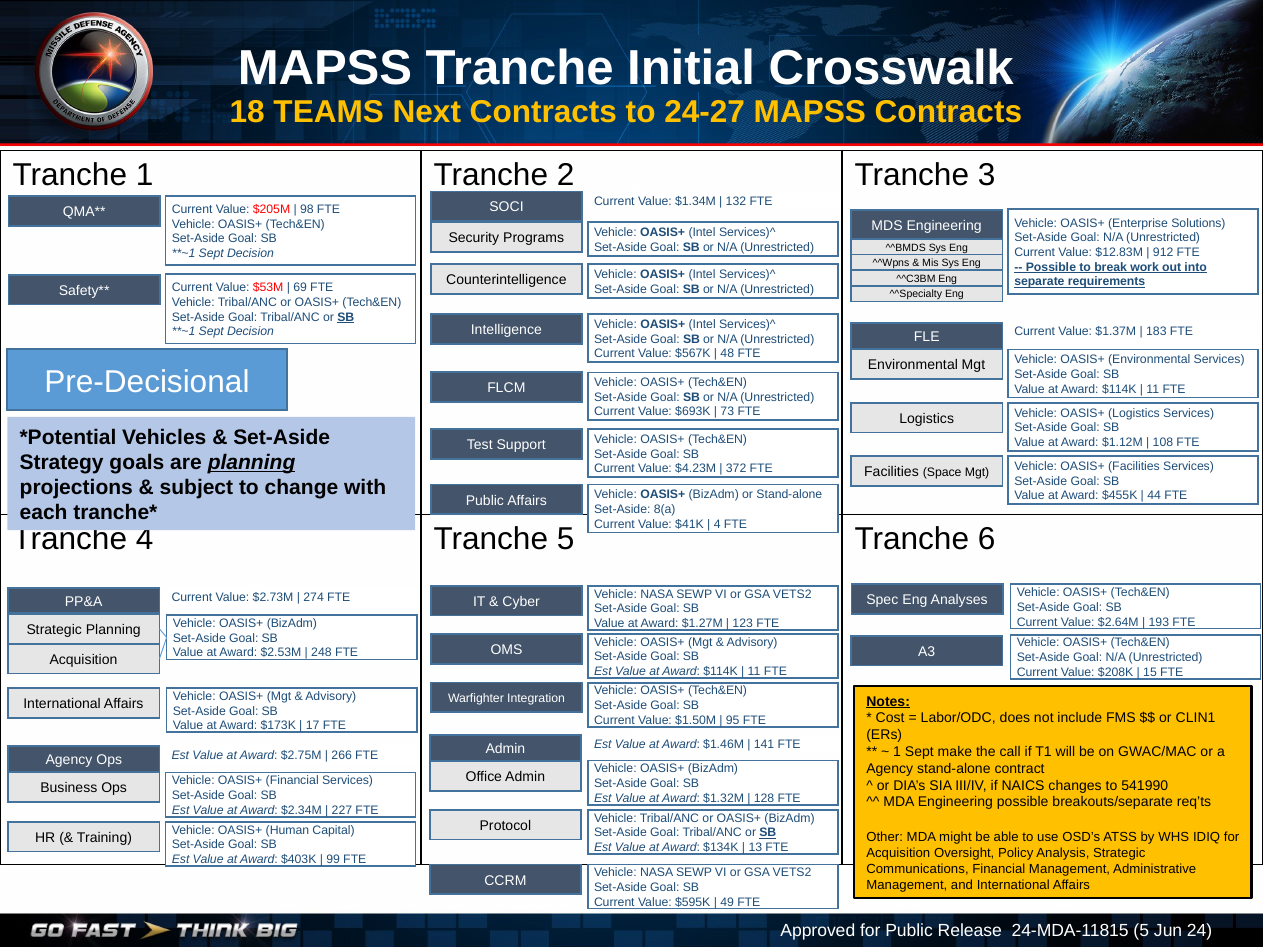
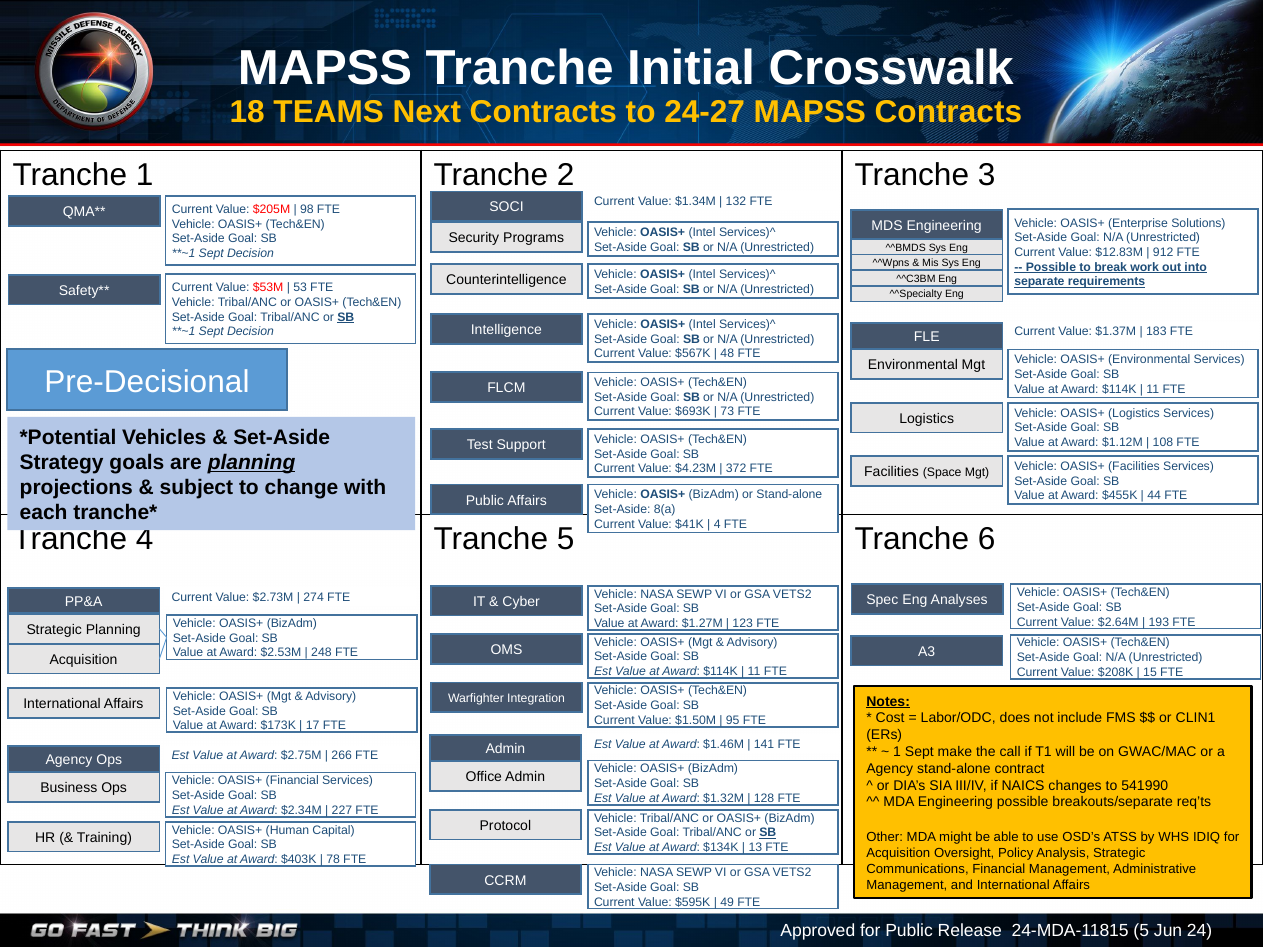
69: 69 -> 53
99: 99 -> 78
